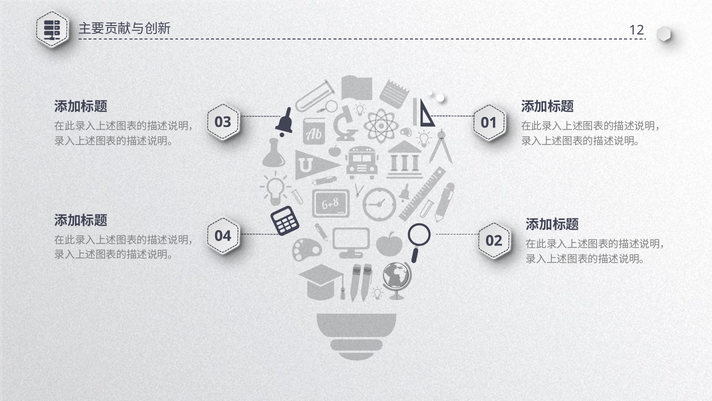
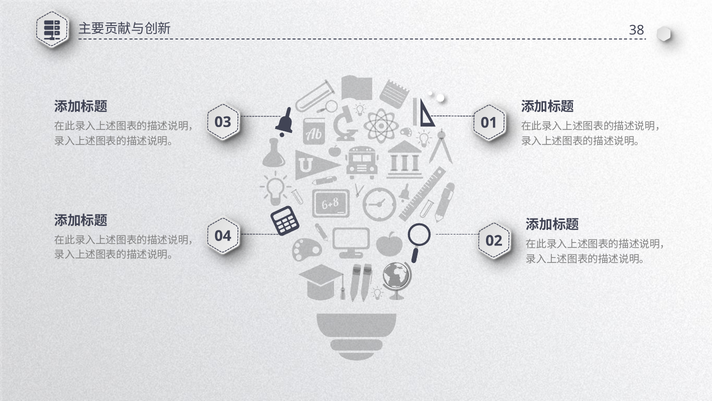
12: 12 -> 38
